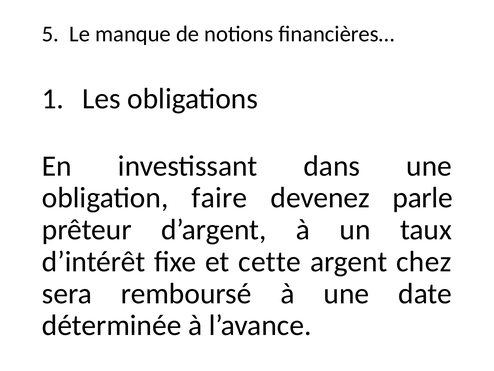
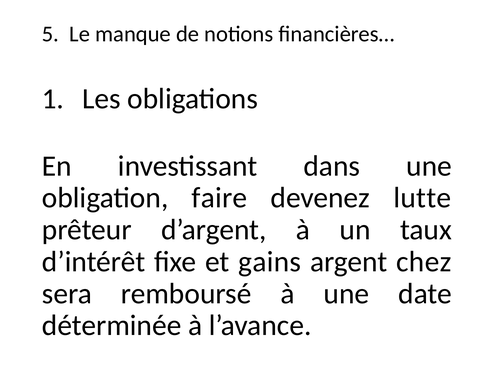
parle: parle -> lutte
cette: cette -> gains
